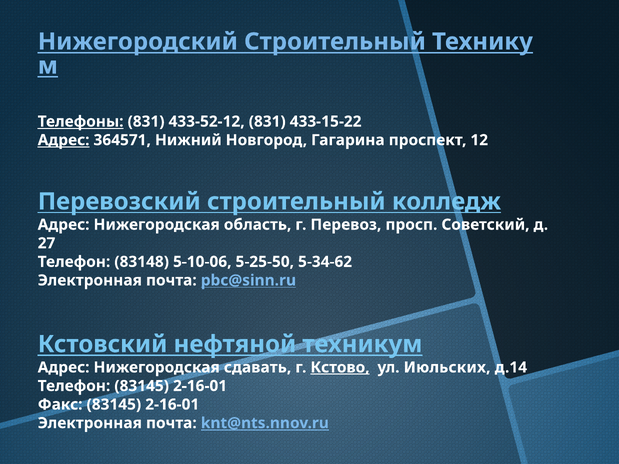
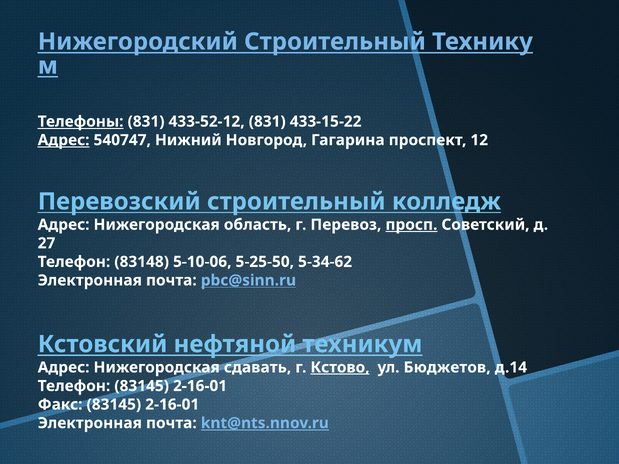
364571: 364571 -> 540747
просп underline: none -> present
Июльских: Июльских -> Бюджетов
